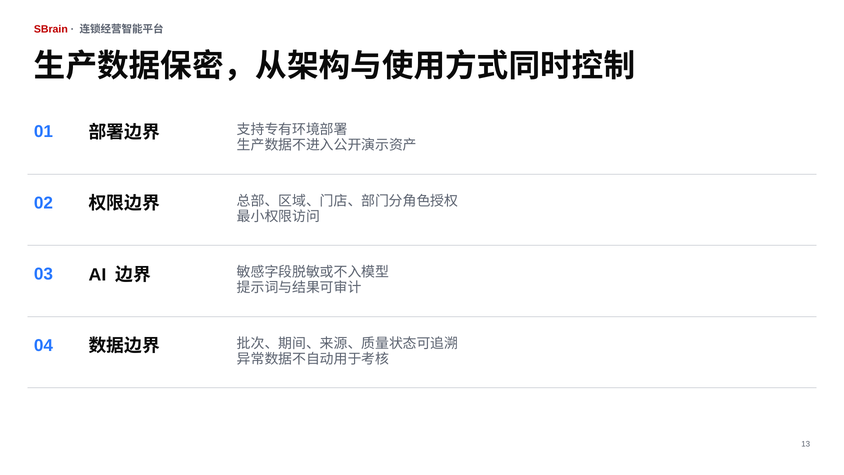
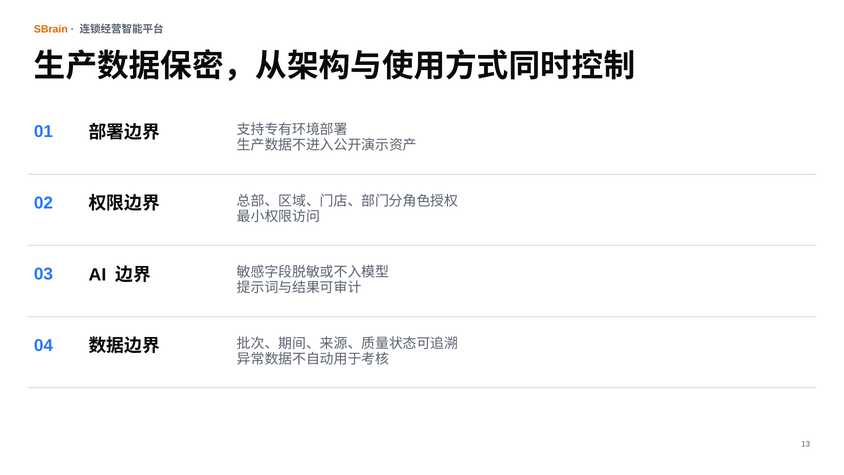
SBrain colour: red -> orange
